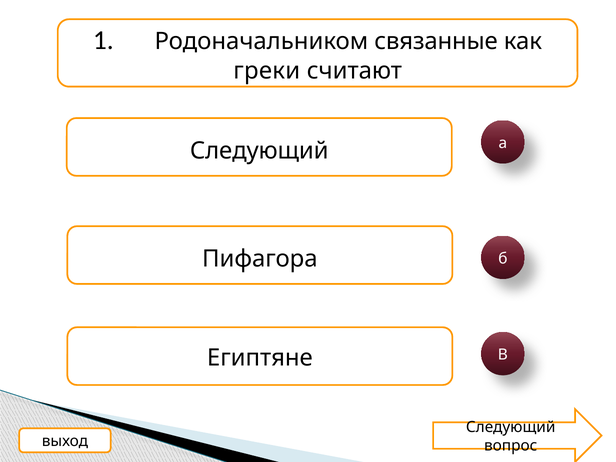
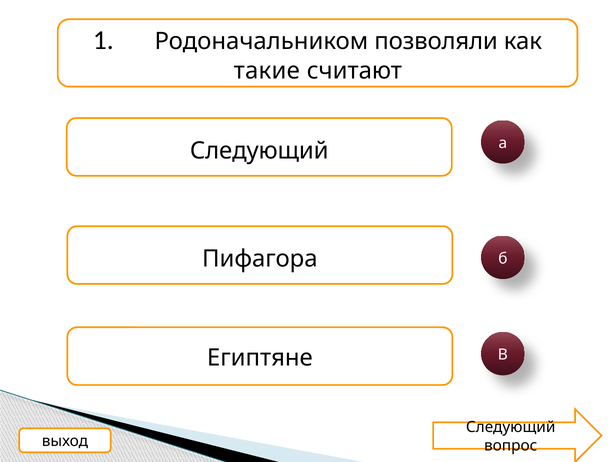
связанные: связанные -> позволяли
греки: греки -> такие
